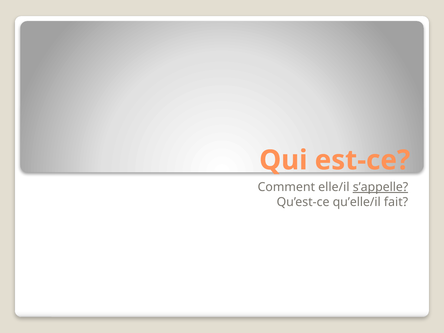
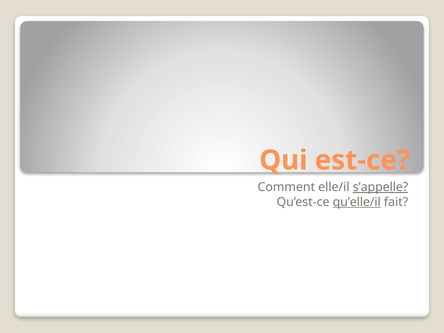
qu’elle/il underline: none -> present
